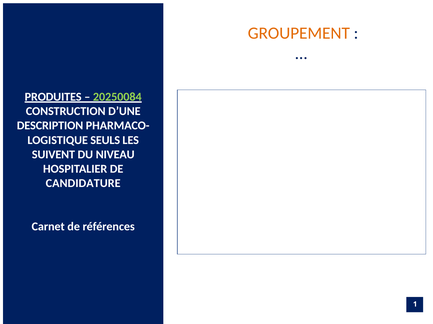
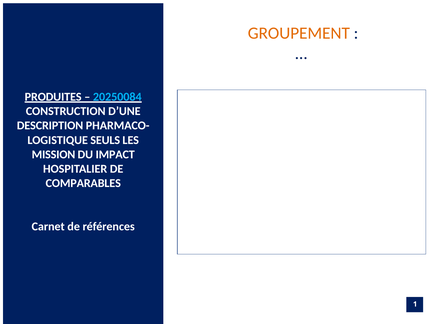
20250084 colour: light green -> light blue
SUIVENT: SUIVENT -> MISSION
NIVEAU: NIVEAU -> IMPACT
CANDIDATURE: CANDIDATURE -> COMPARABLES
